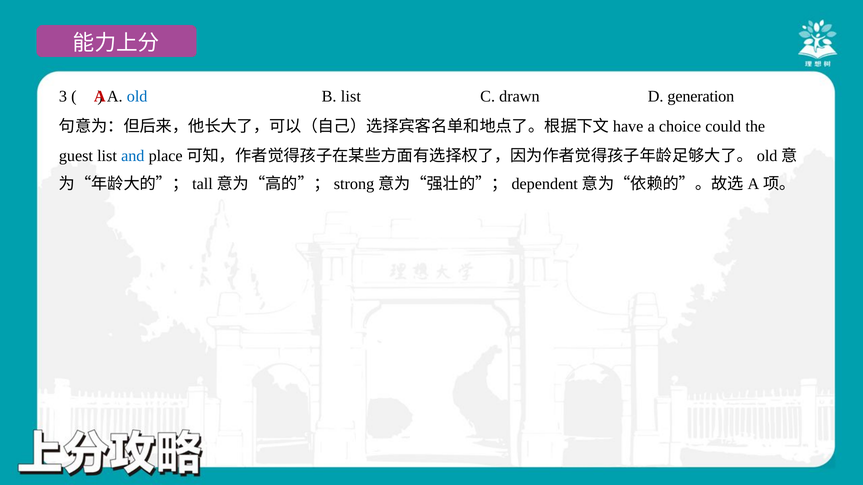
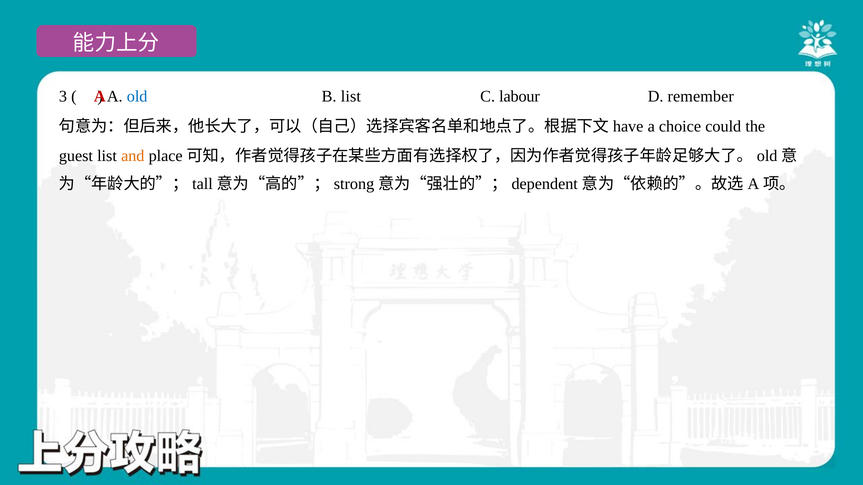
drawn: drawn -> labour
generation: generation -> remember
and colour: blue -> orange
